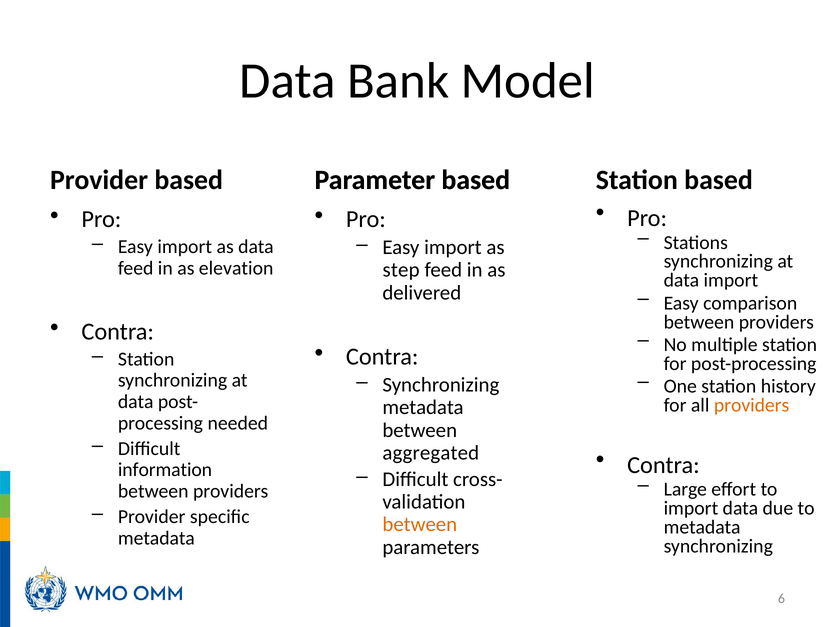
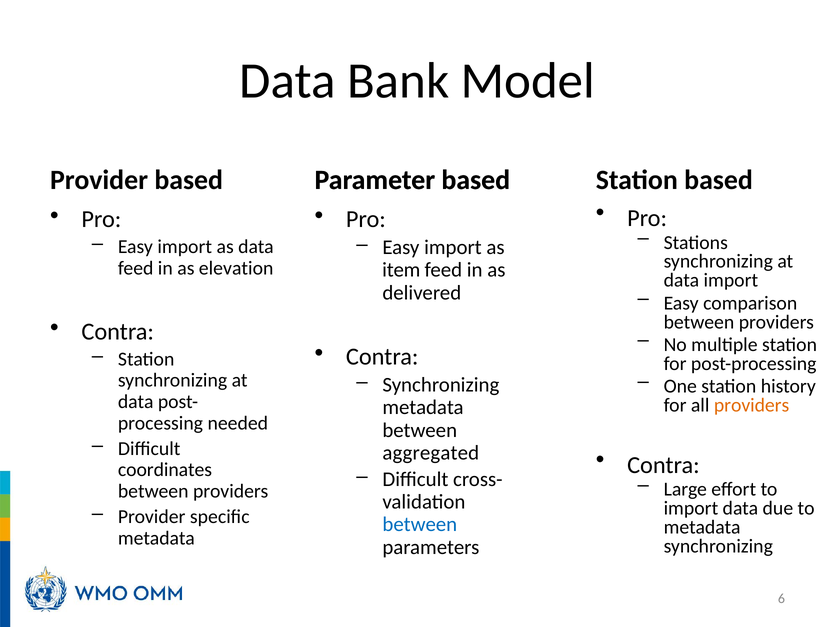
step: step -> item
information: information -> coordinates
between at (420, 524) colour: orange -> blue
